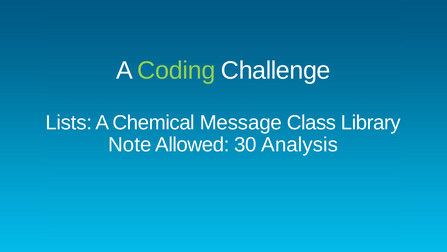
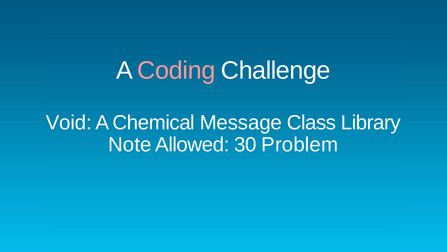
Coding colour: light green -> pink
Lists: Lists -> Void
Analysis: Analysis -> Problem
